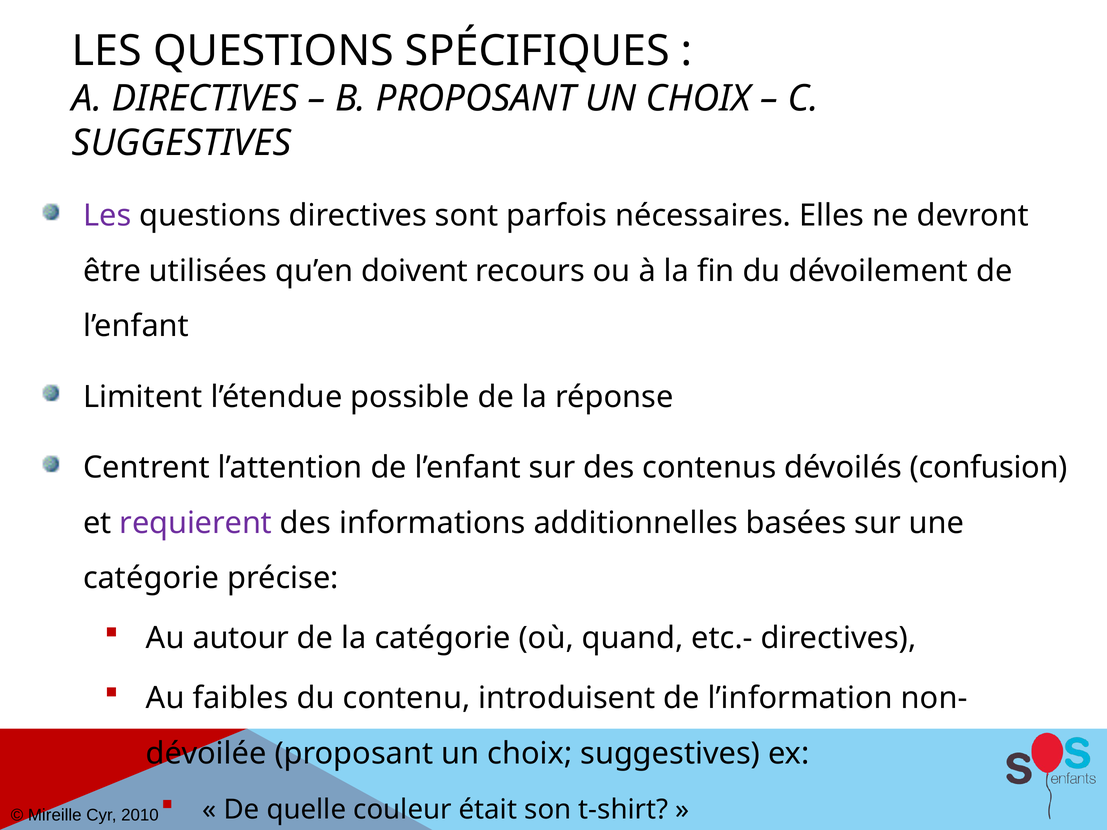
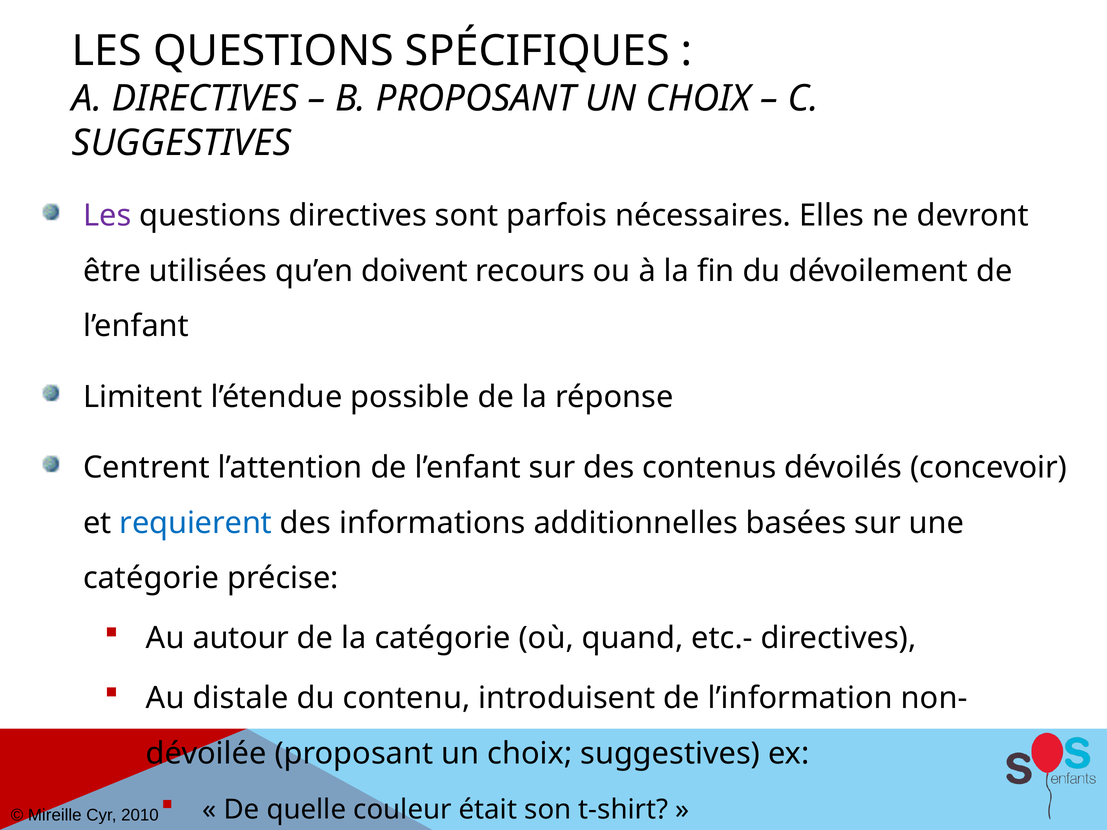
confusion: confusion -> concevoir
requierent colour: purple -> blue
faibles: faibles -> distale
